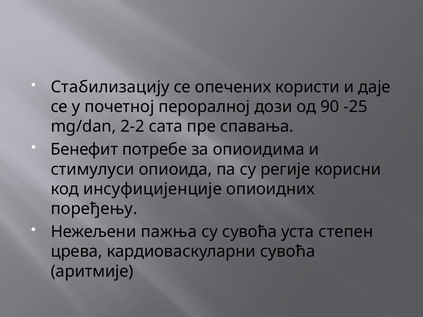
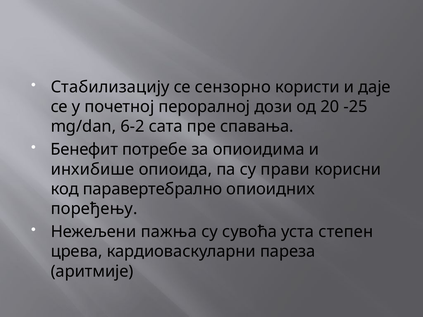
опечених: опечених -> сензорно
90: 90 -> 20
2-2: 2-2 -> 6-2
стимулуси: стимулуси -> инхибише
регије: регије -> прави
инсуфицијенције: инсуфицијенције -> паравертебрално
кардиоваскуларни сувоћа: сувоћа -> пареза
